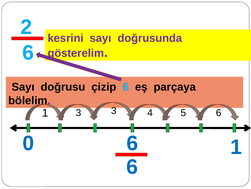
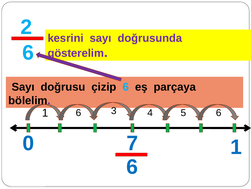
1 3: 3 -> 6
0 6: 6 -> 7
